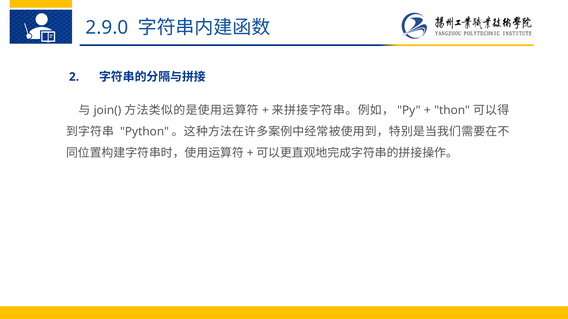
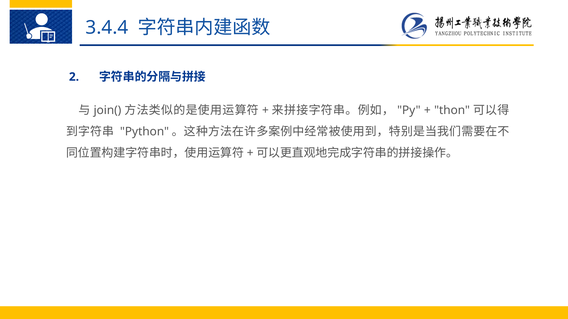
2.9.0: 2.9.0 -> 3.4.4
